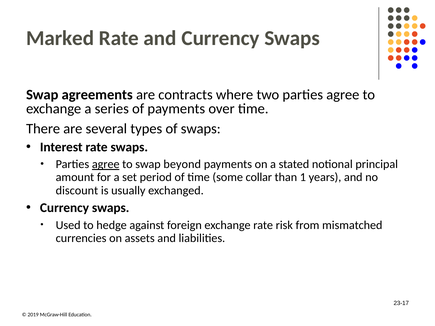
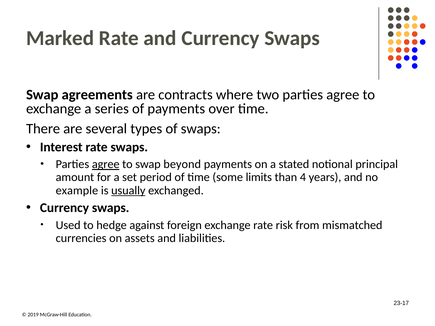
collar: collar -> limits
1: 1 -> 4
discount: discount -> example
usually underline: none -> present
